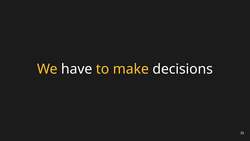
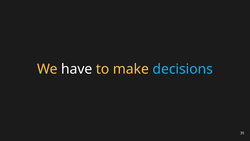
decisions colour: white -> light blue
